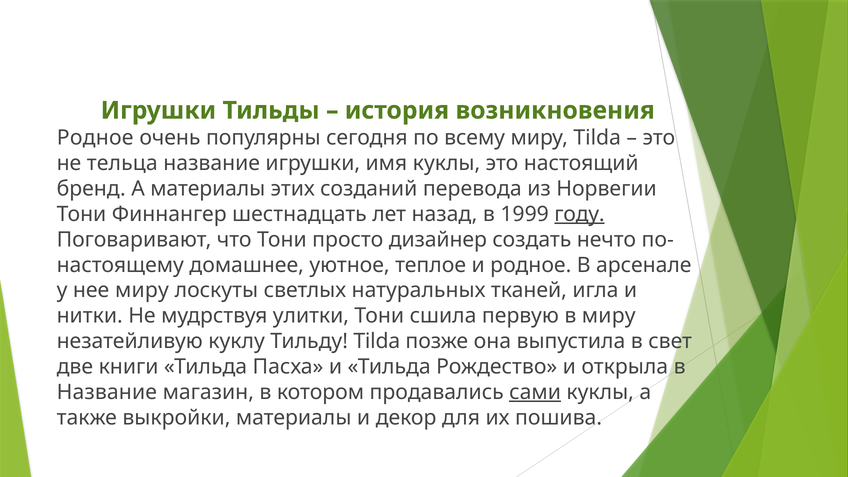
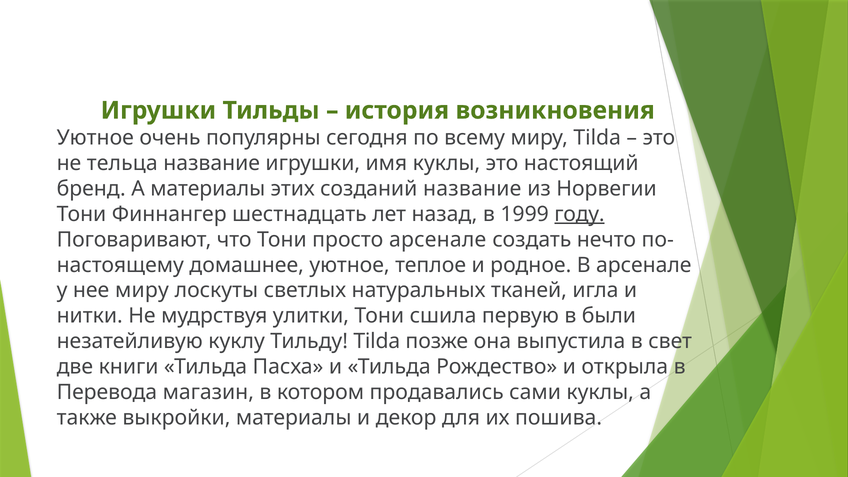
Родное at (95, 138): Родное -> Уютное
созданий перевода: перевода -> название
просто дизайнер: дизайнер -> арсенале
в миру: миру -> были
Название at (107, 392): Название -> Перевода
сами underline: present -> none
